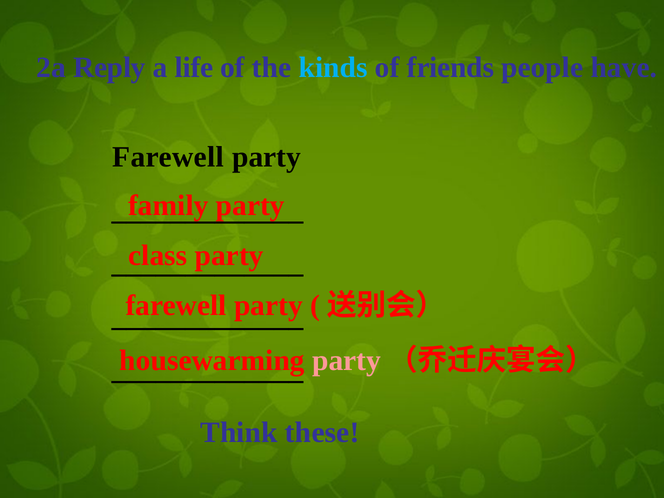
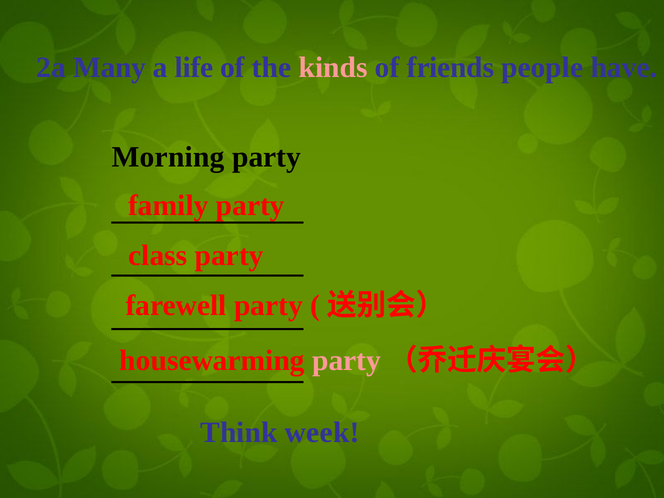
Reply: Reply -> Many
kinds colour: light blue -> pink
Farewell at (168, 157): Farewell -> Morning
these: these -> week
